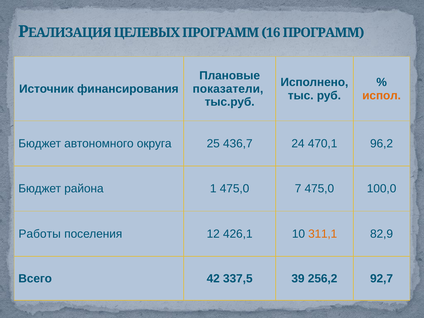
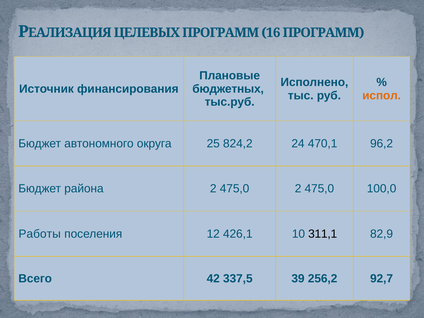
показатели: показатели -> бюджетных
436,7: 436,7 -> 824,2
района 1: 1 -> 2
475,0 7: 7 -> 2
311,1 colour: orange -> black
